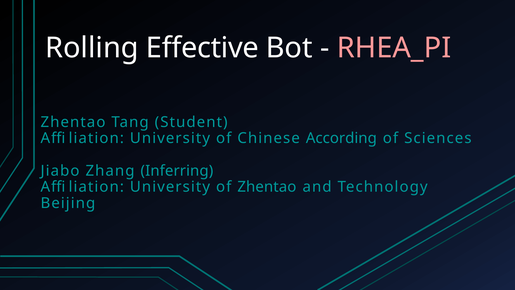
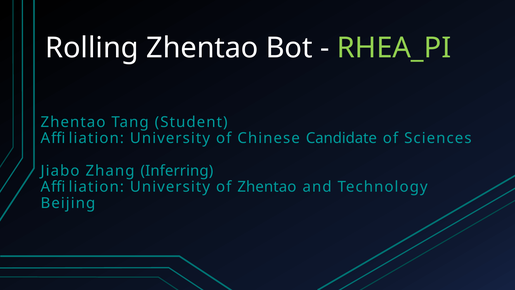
Rolling Effective: Effective -> Zhentao
RHEA_PI colour: pink -> light green
According: According -> Candidate
